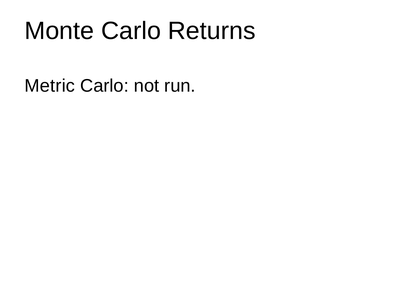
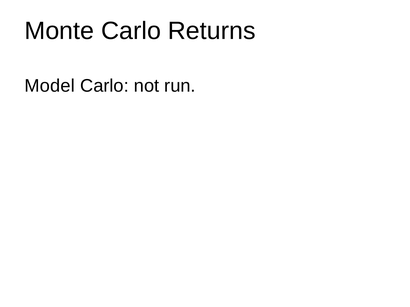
Metric: Metric -> Model
